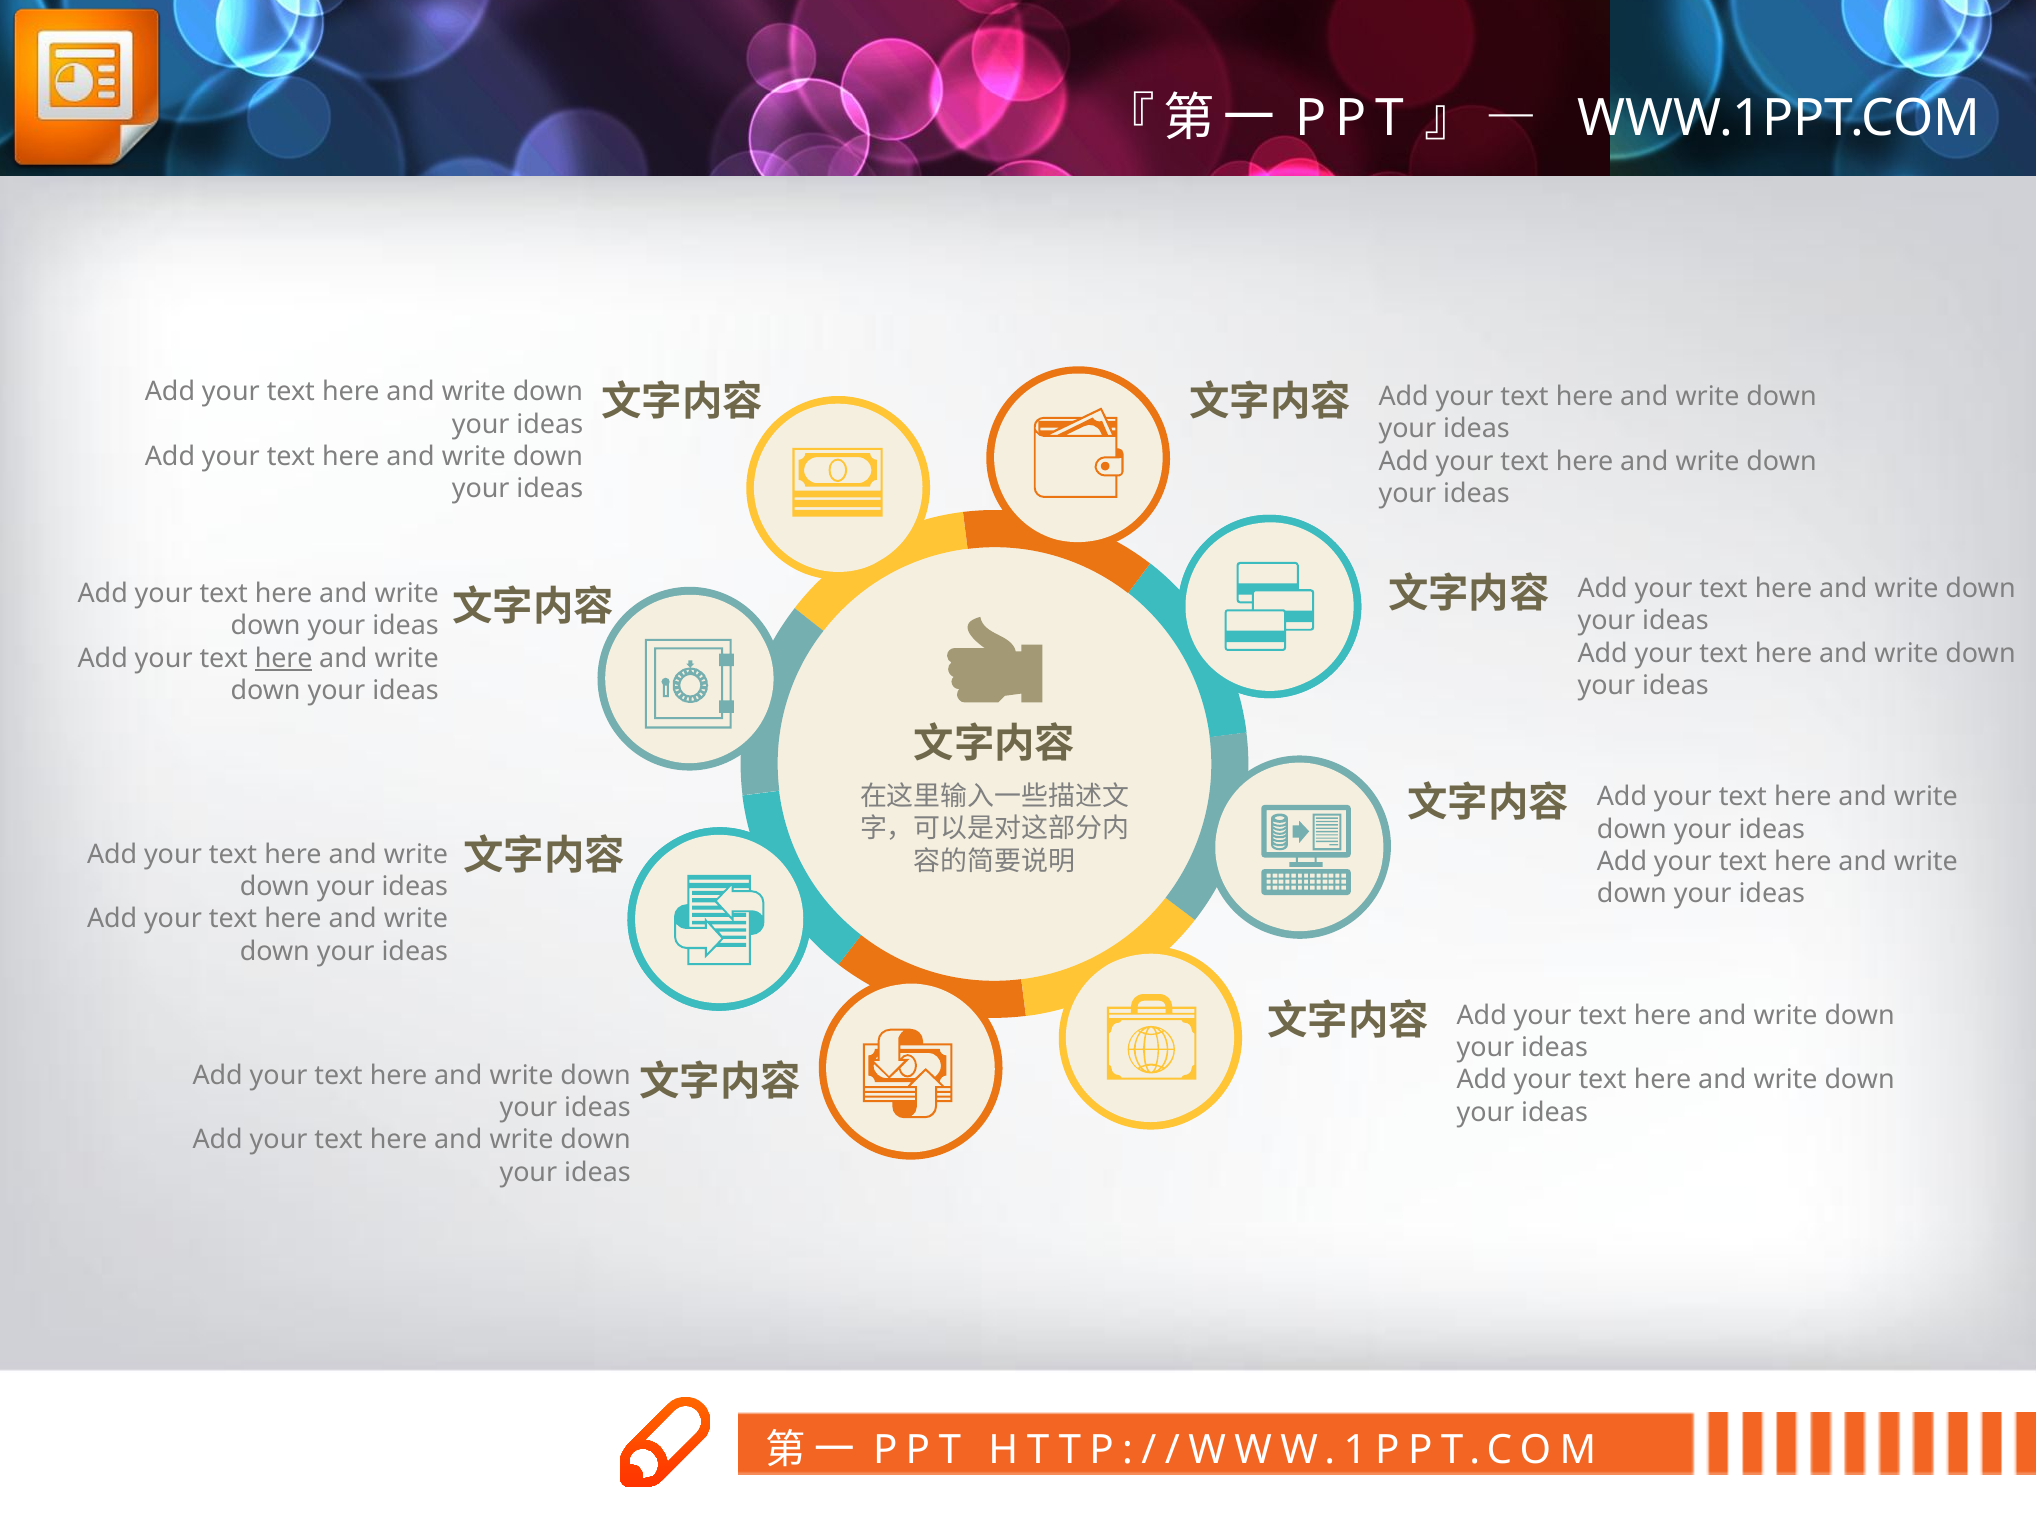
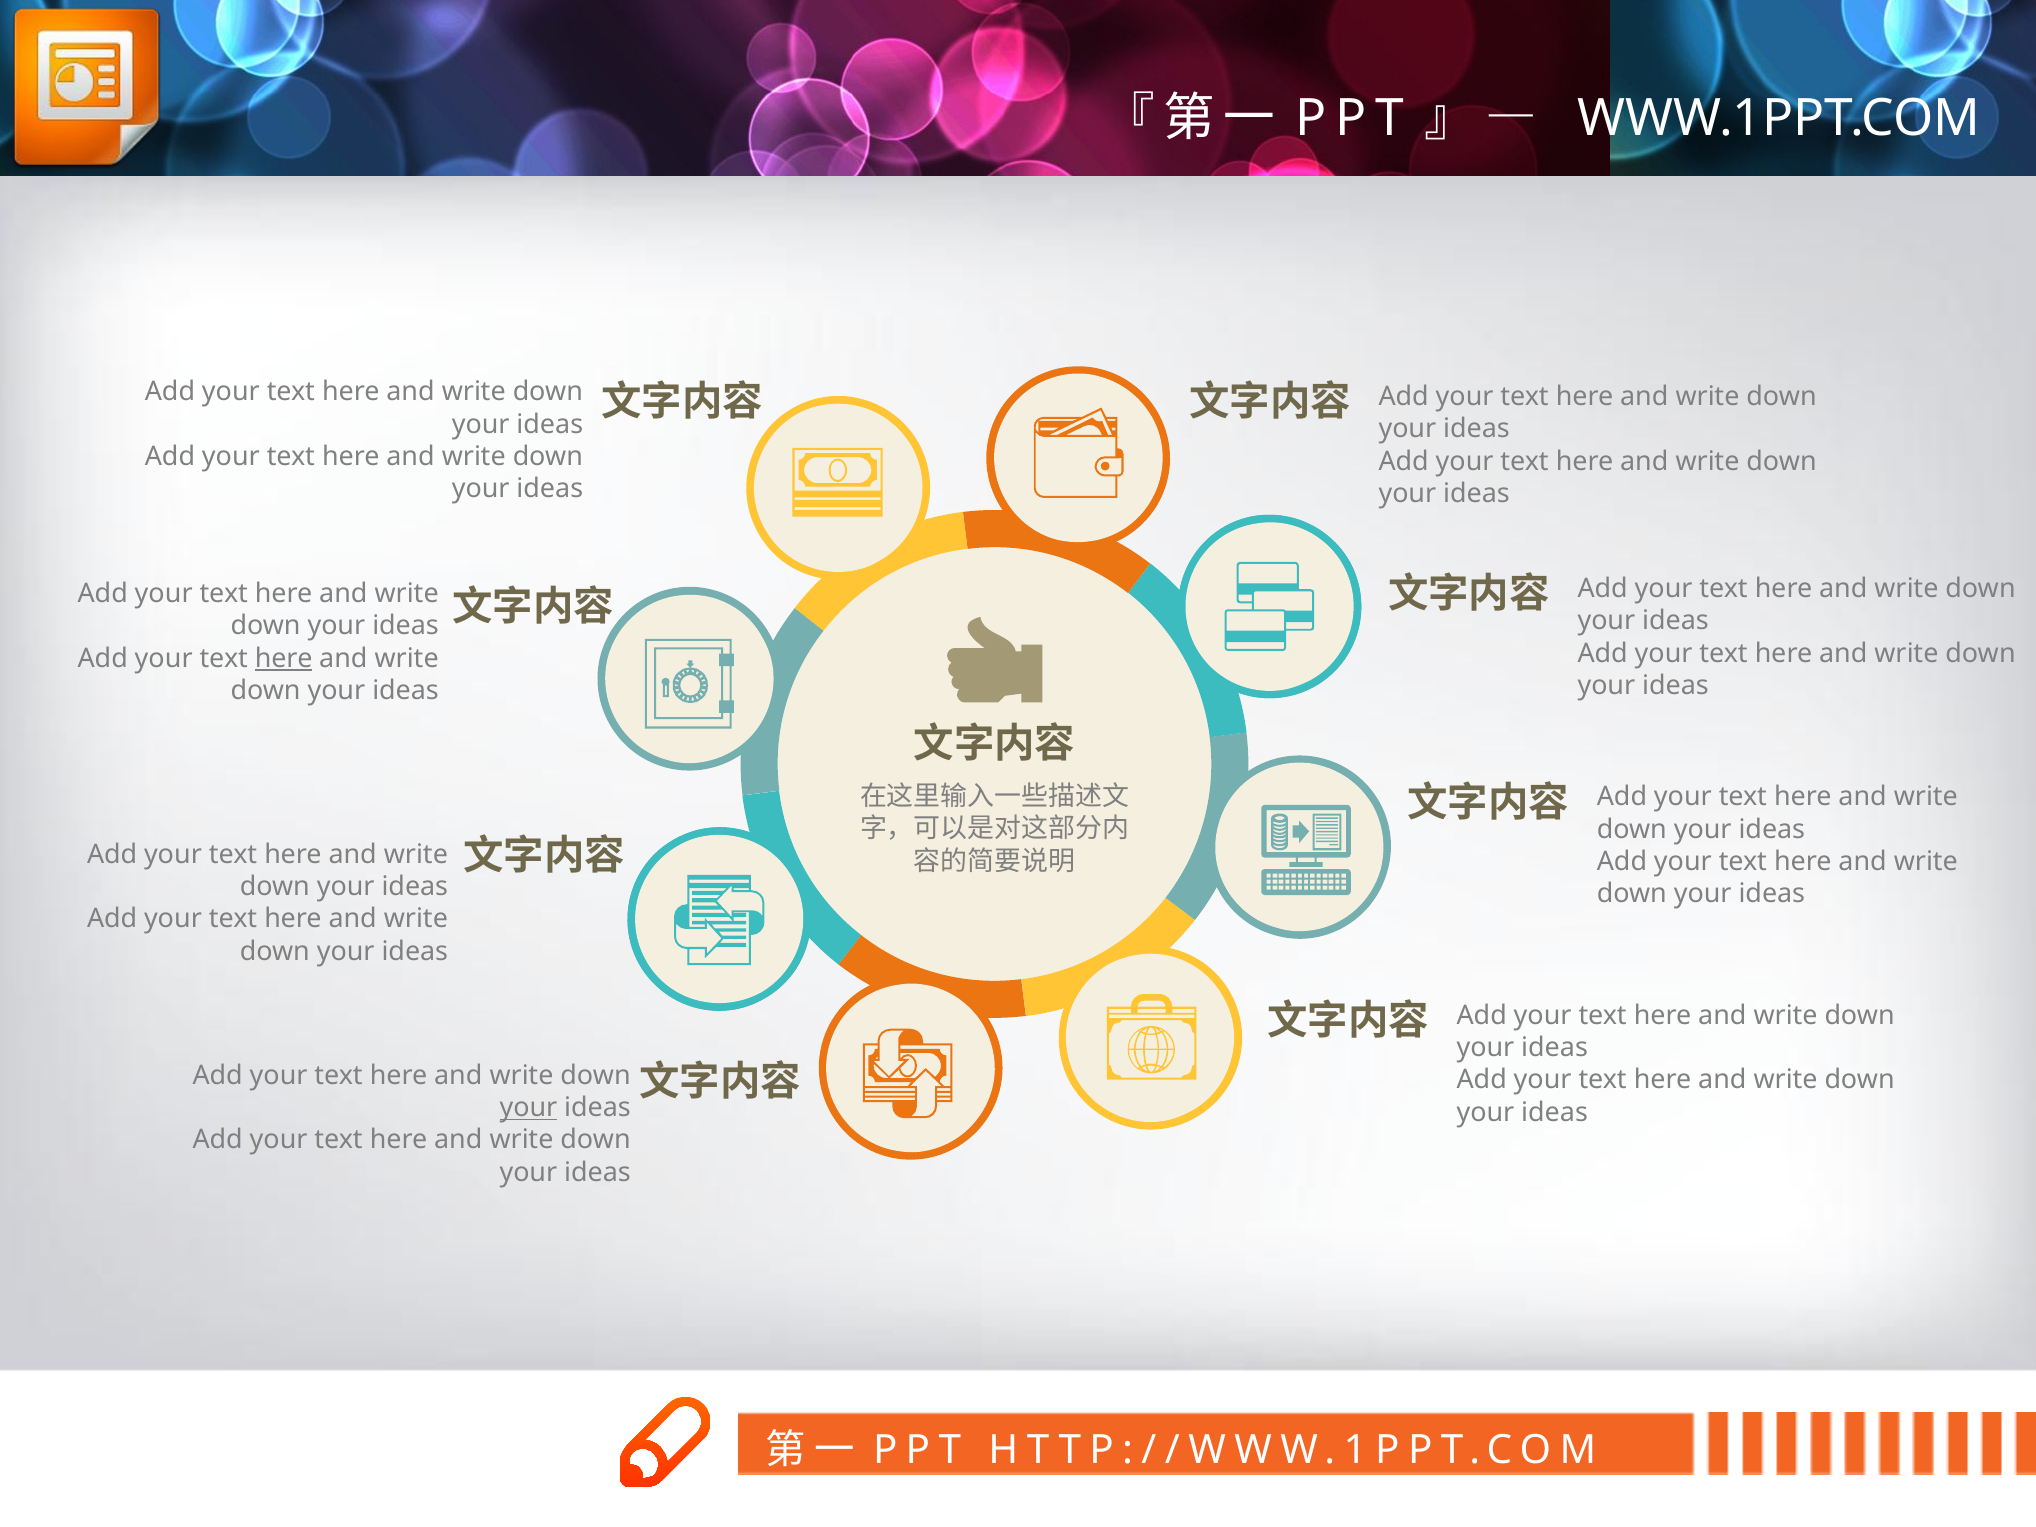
your at (528, 1108) underline: none -> present
